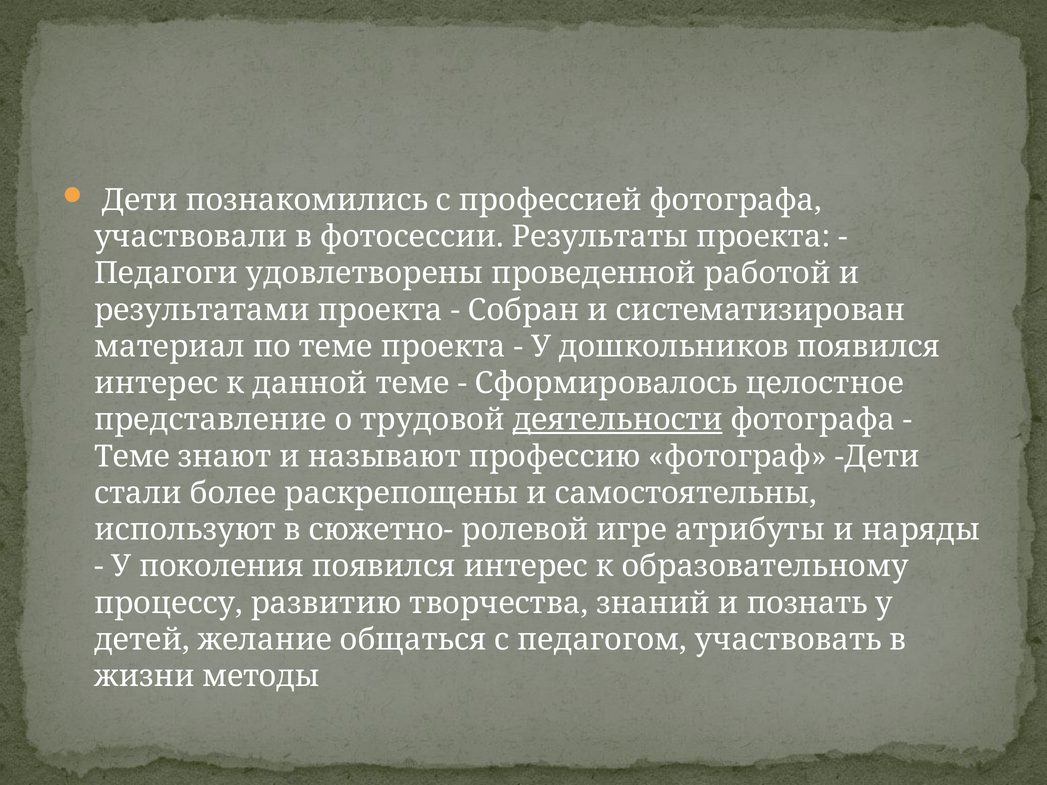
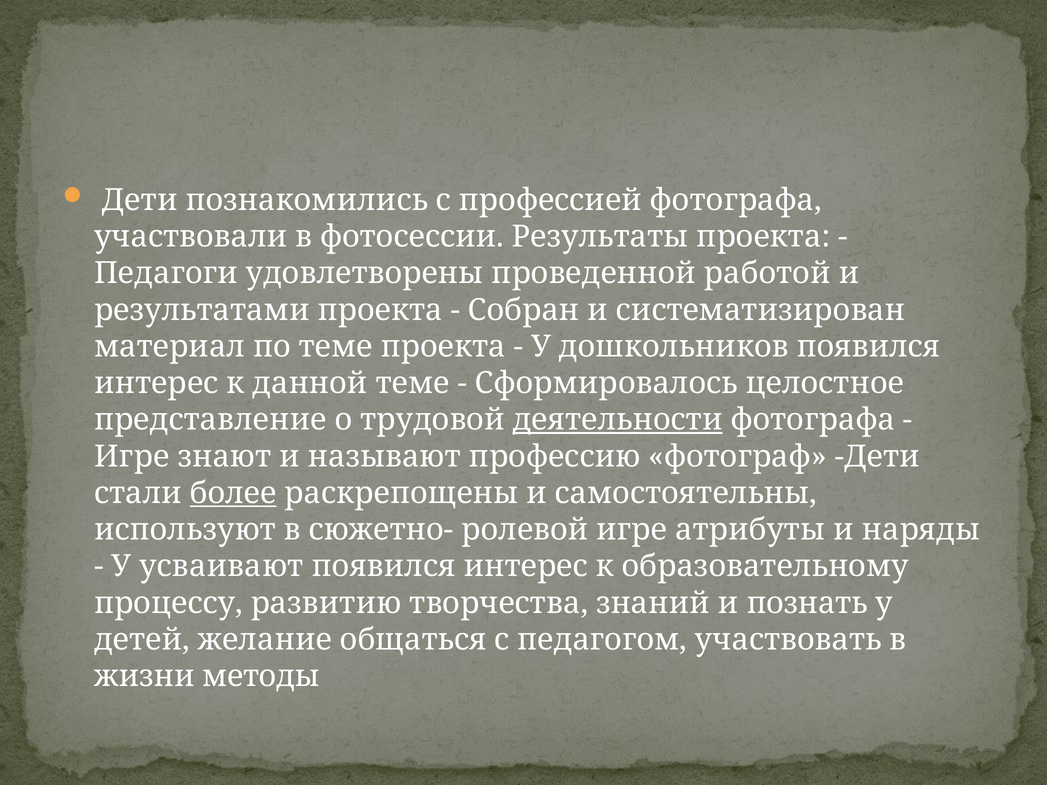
Теме at (132, 457): Теме -> Игре
более underline: none -> present
поколения: поколения -> усваивают
